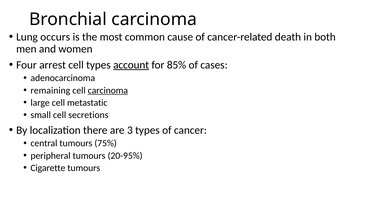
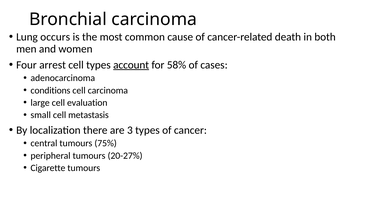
85%: 85% -> 58%
remaining: remaining -> conditions
carcinoma at (108, 90) underline: present -> none
metastatic: metastatic -> evaluation
secretions: secretions -> metastasis
20-95%: 20-95% -> 20-27%
